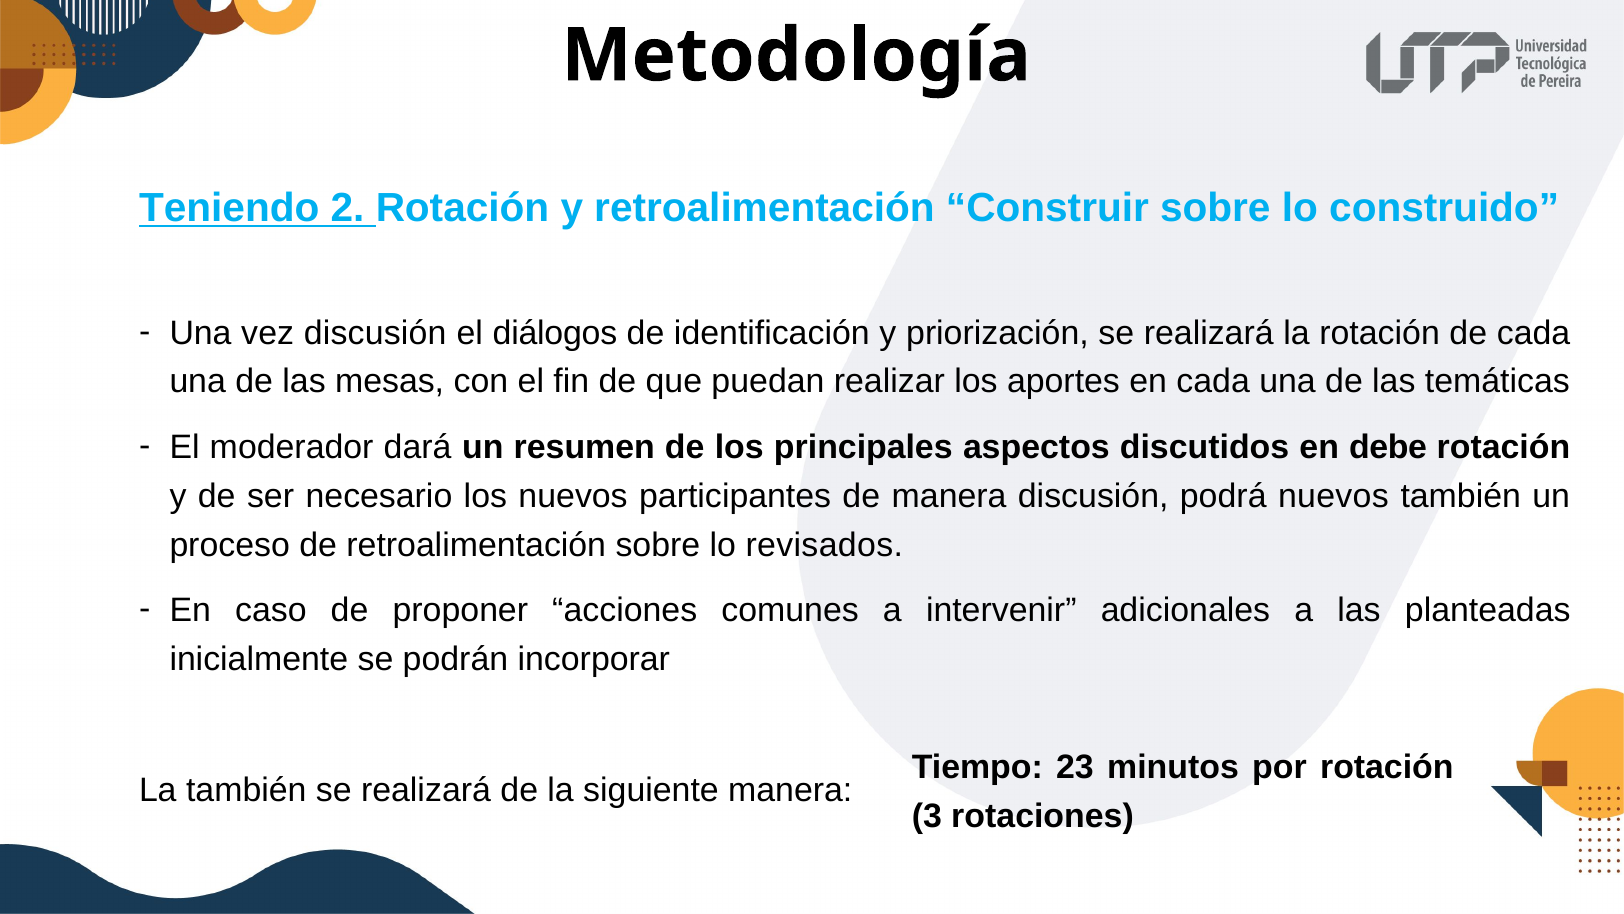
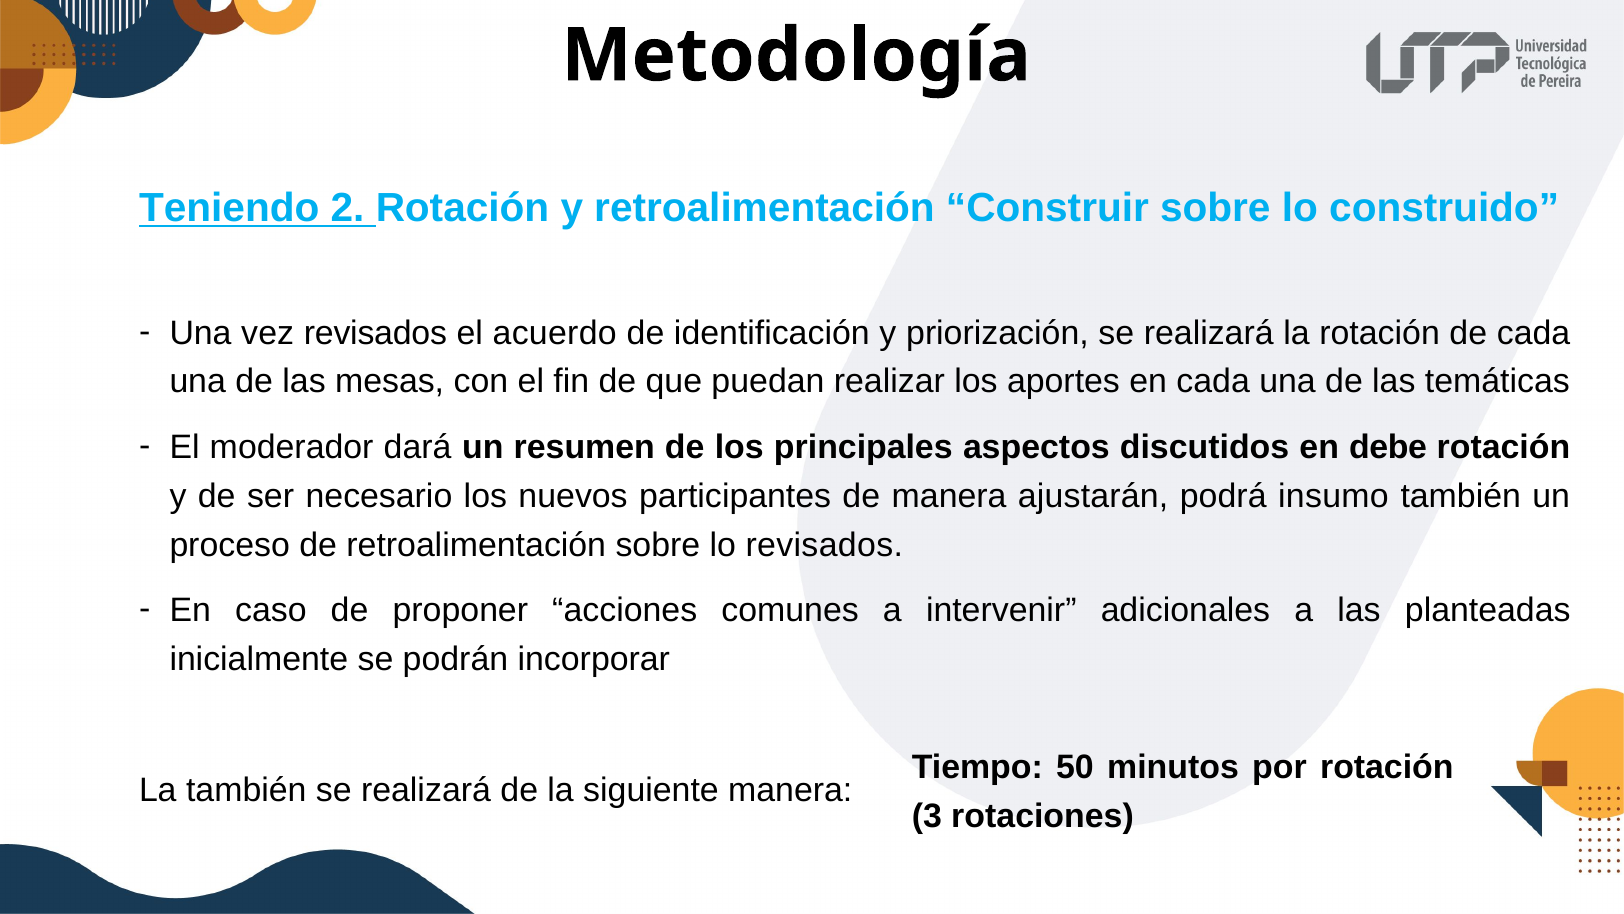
vez discusión: discusión -> revisados
diálogos: diálogos -> acuerdo
manera discusión: discusión -> ajustarán
podrá nuevos: nuevos -> insumo
23: 23 -> 50
